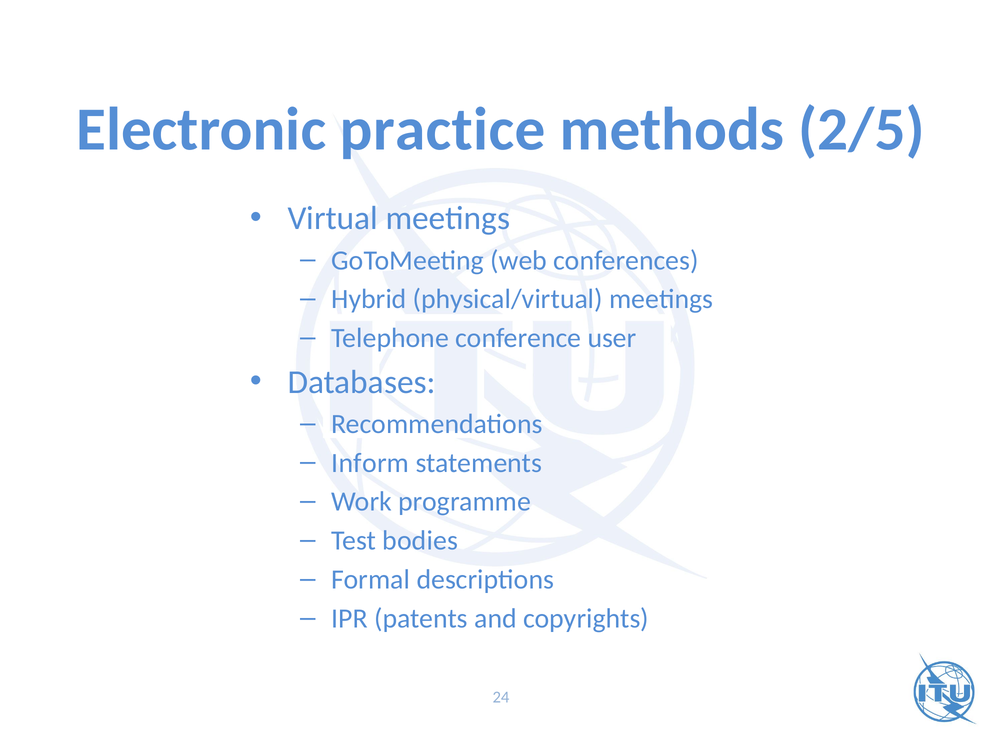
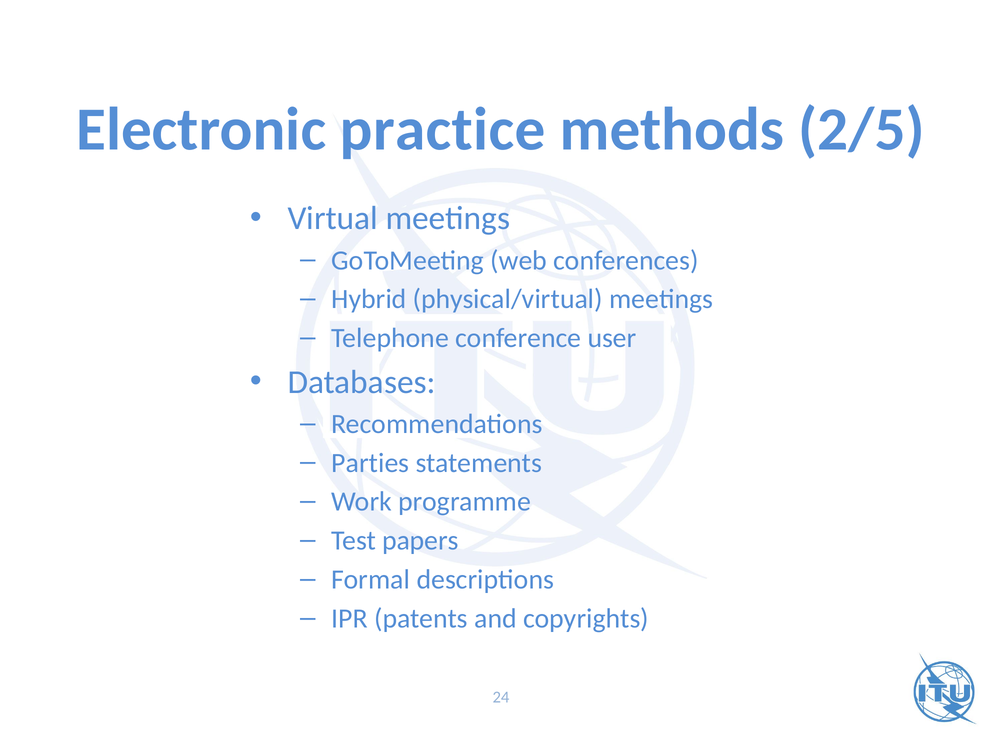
Inform: Inform -> Parties
bodies: bodies -> papers
